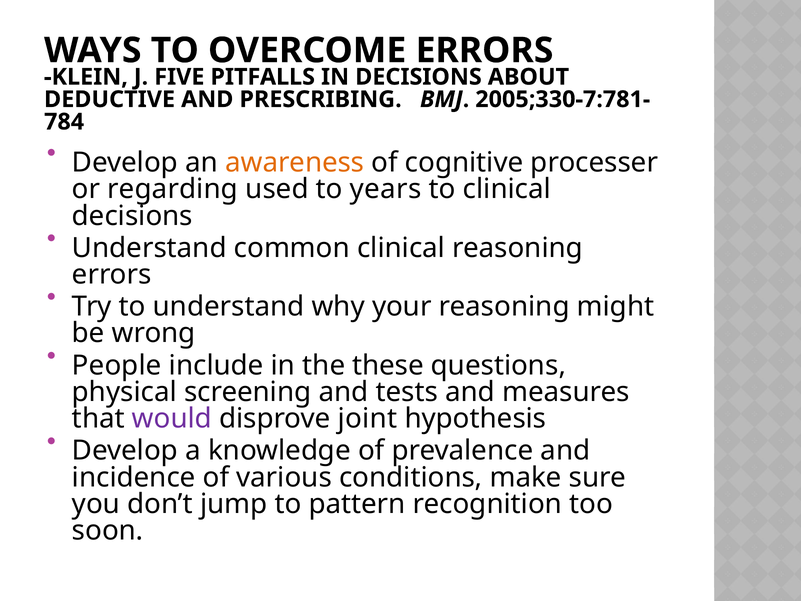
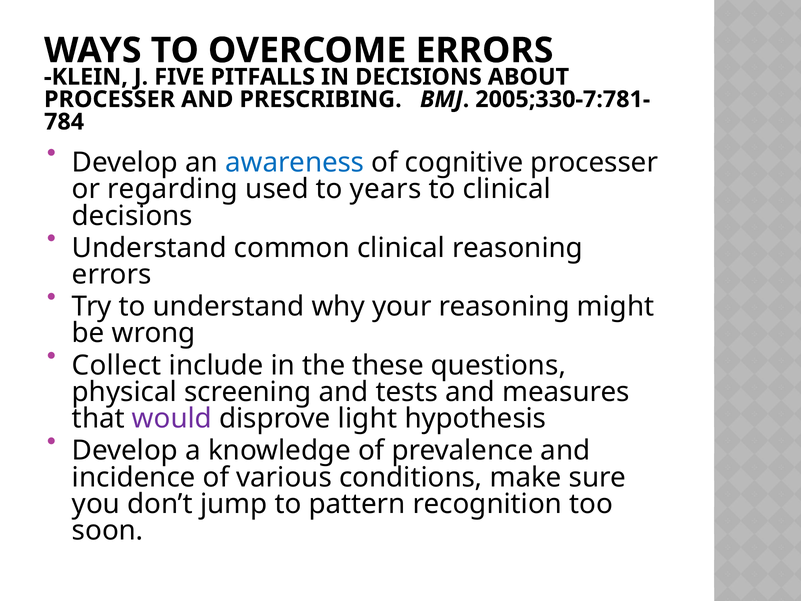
DEDUCTIVE at (110, 99): DEDUCTIVE -> PROCESSER
awareness colour: orange -> blue
People: People -> Collect
joint: joint -> light
